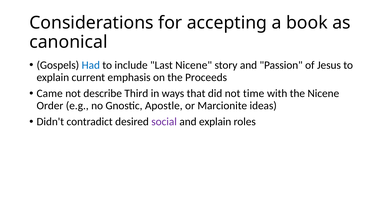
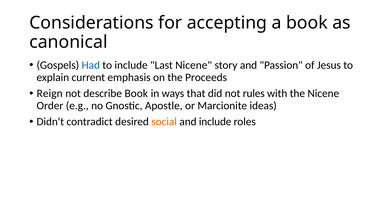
Came: Came -> Reign
describe Third: Third -> Book
time: time -> rules
social colour: purple -> orange
and explain: explain -> include
